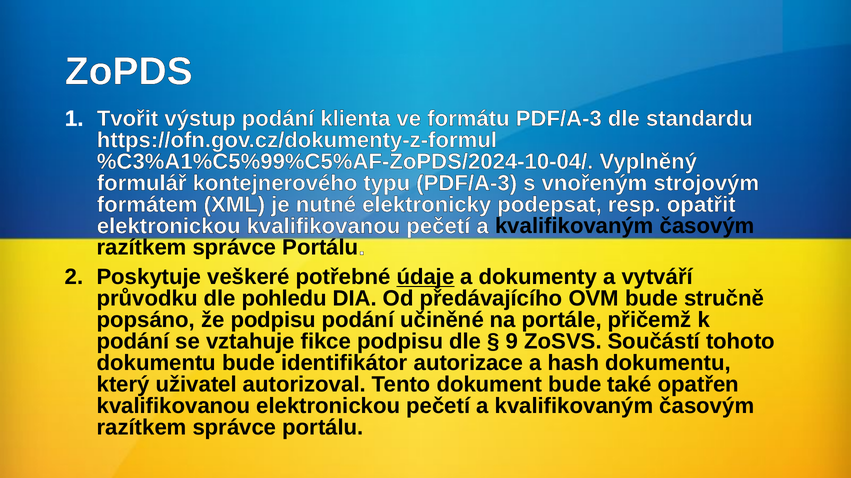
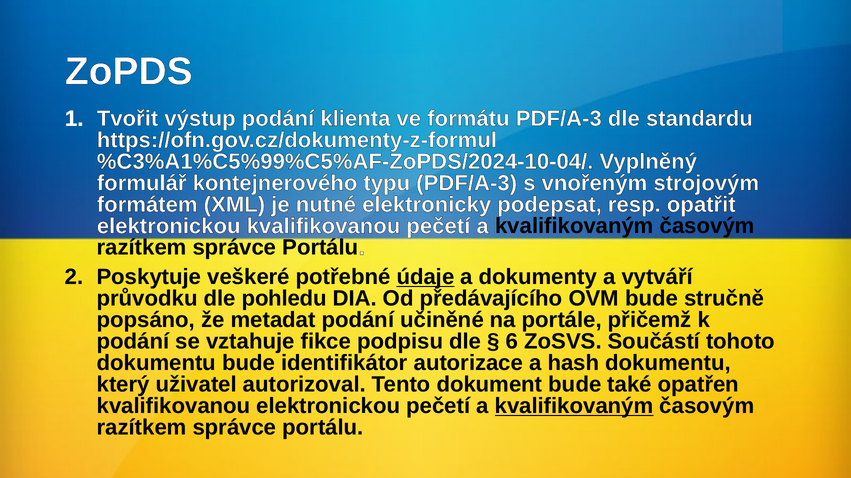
že podpisu: podpisu -> metadat
9: 9 -> 6
kvalifikovaným at (574, 407) underline: none -> present
